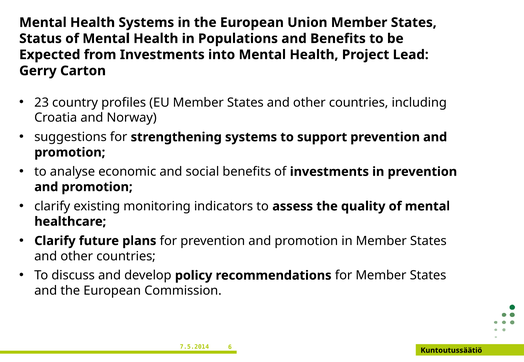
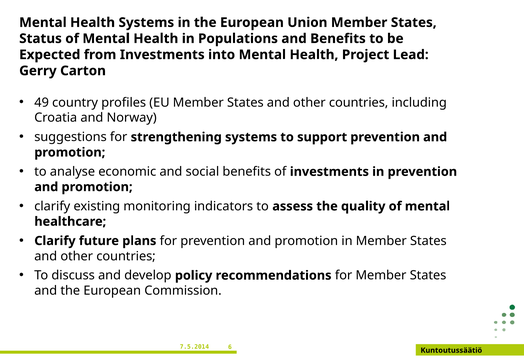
23: 23 -> 49
